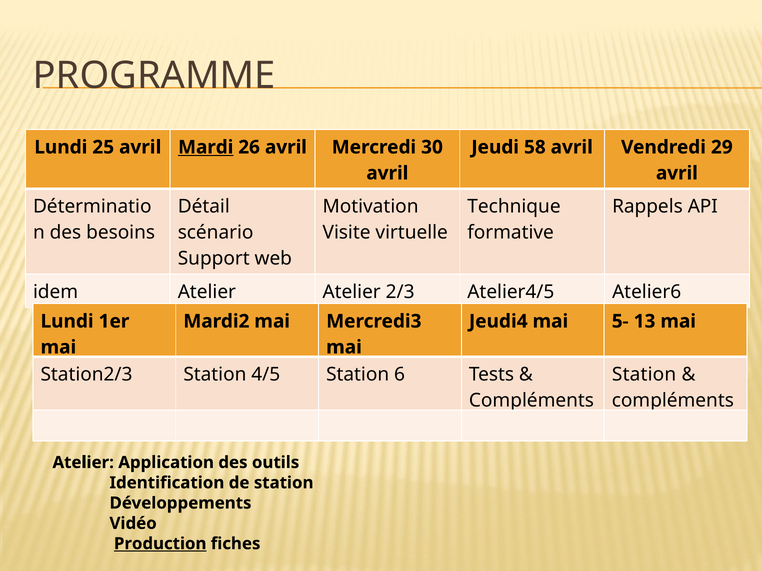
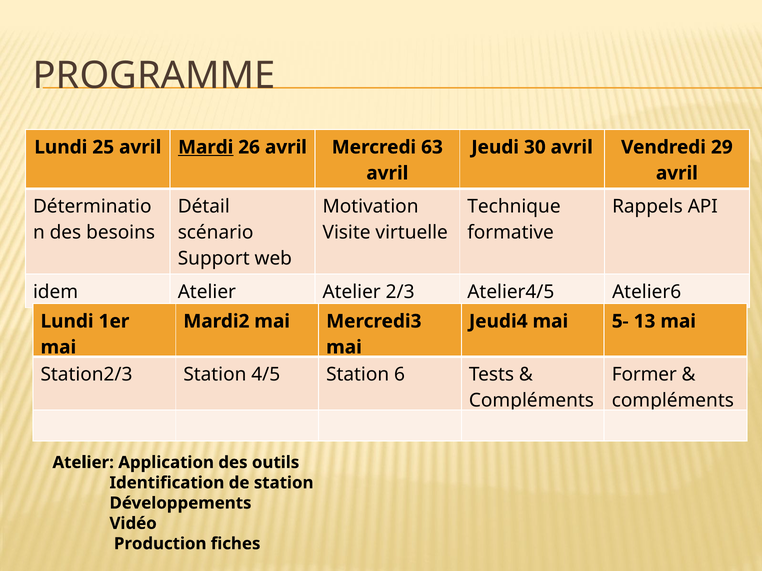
30: 30 -> 63
58: 58 -> 30
Station at (644, 375): Station -> Former
Production underline: present -> none
